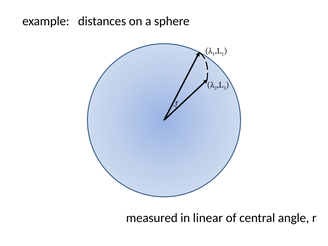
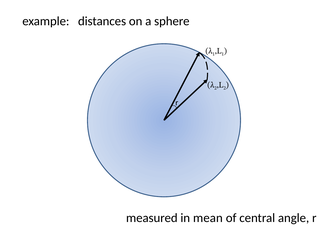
linear: linear -> mean
